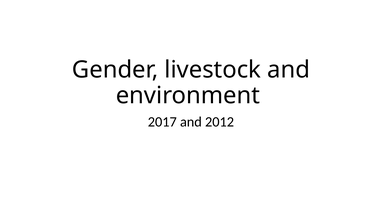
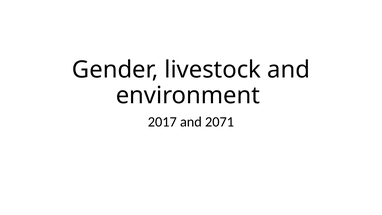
2012: 2012 -> 2071
